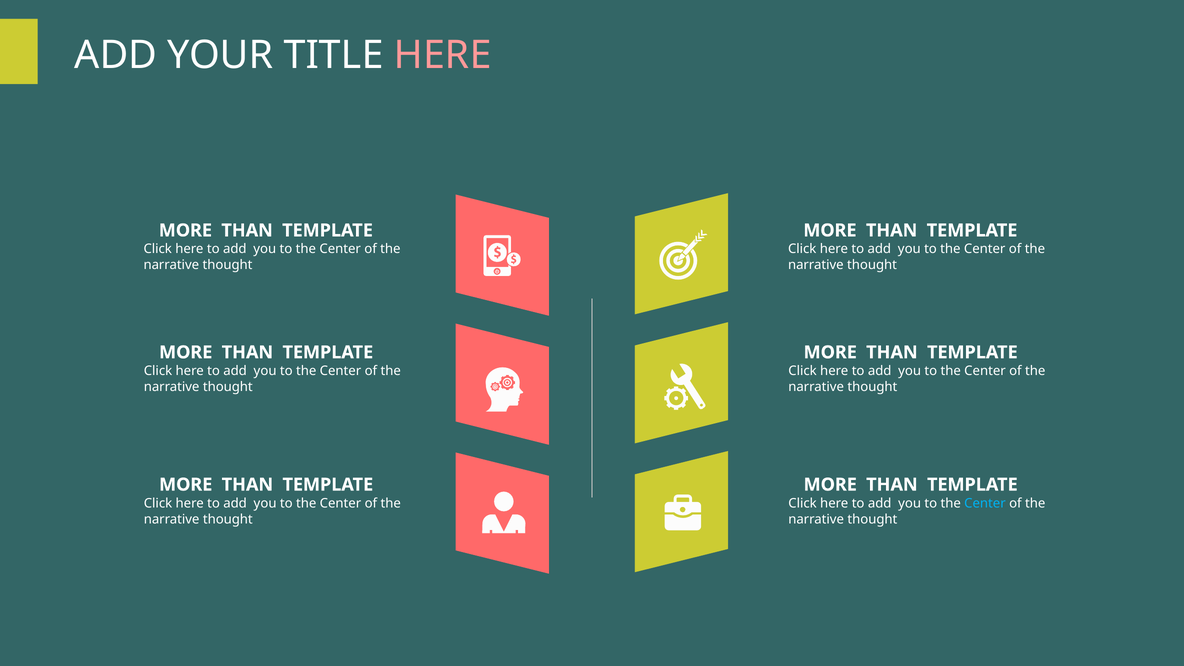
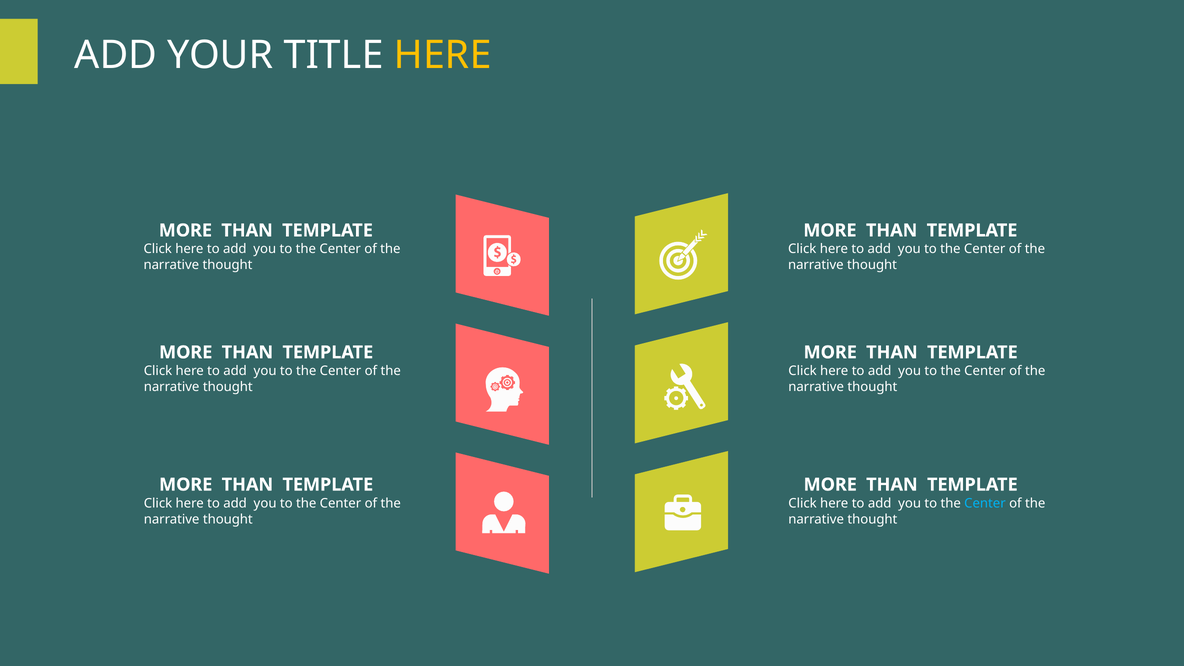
HERE at (443, 55) colour: pink -> yellow
